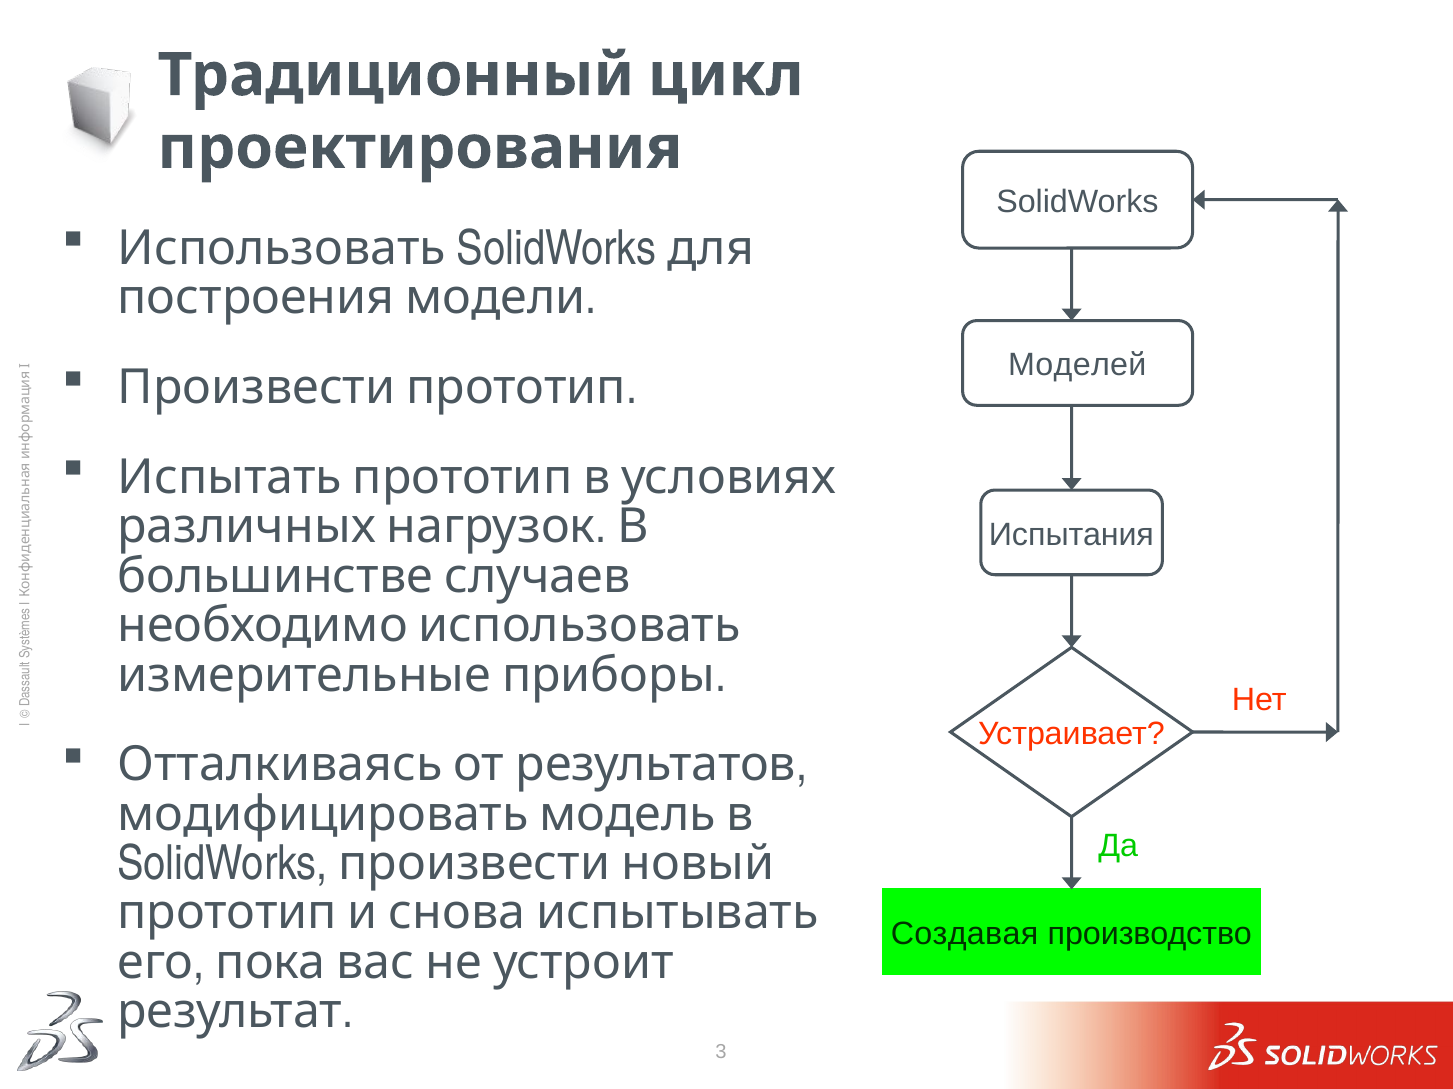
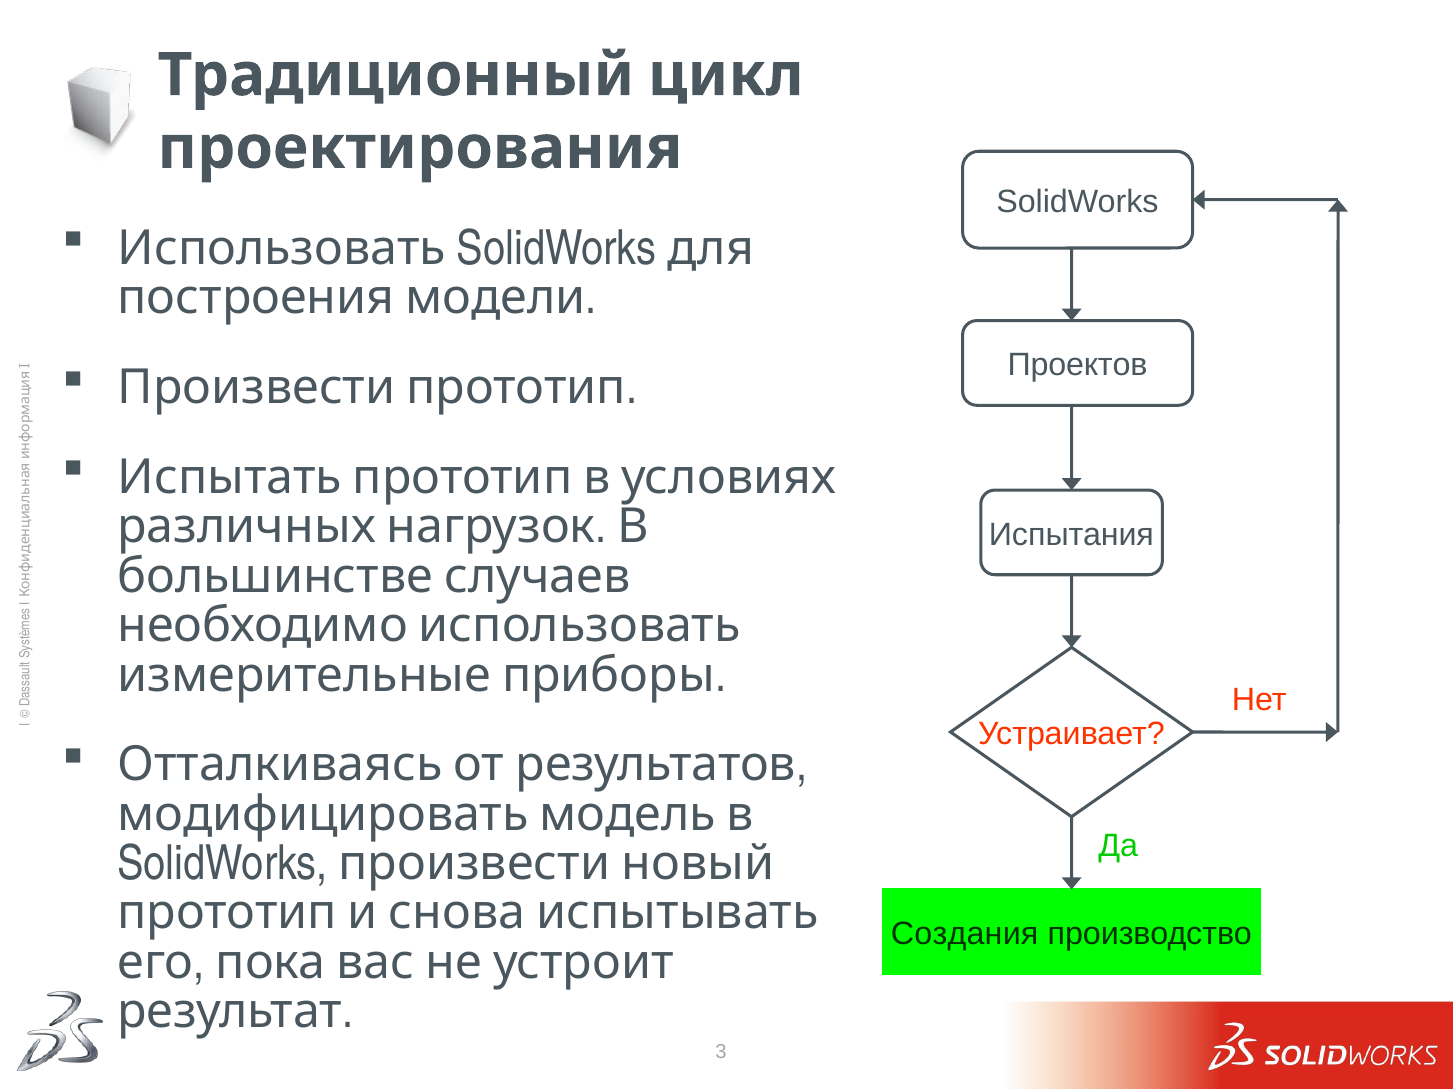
Моделей: Моделей -> Проектов
Создавая: Создавая -> Создания
